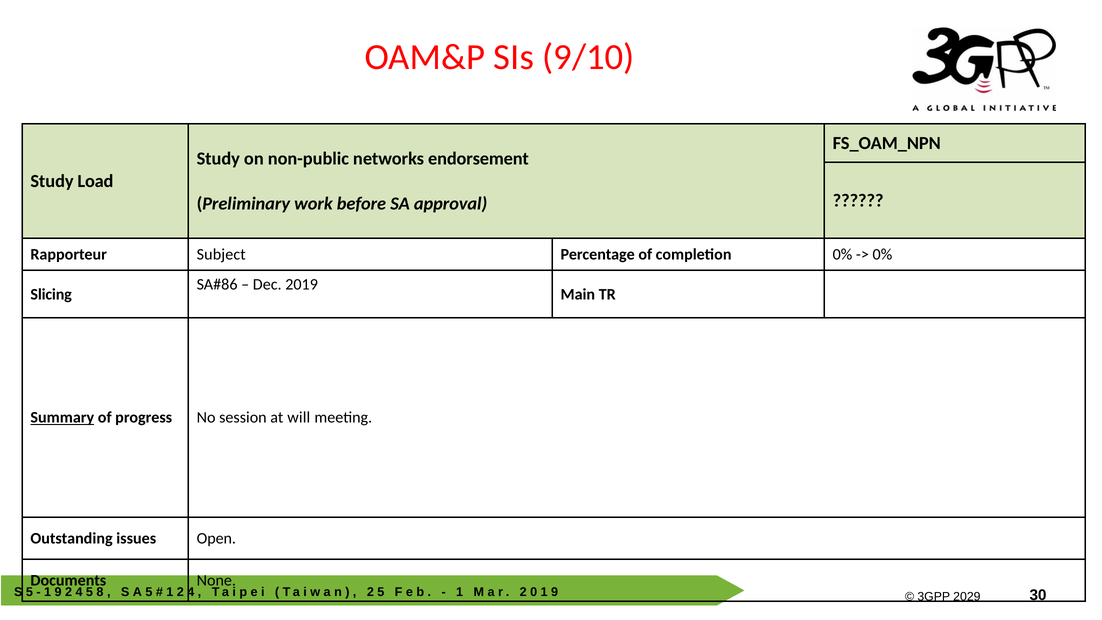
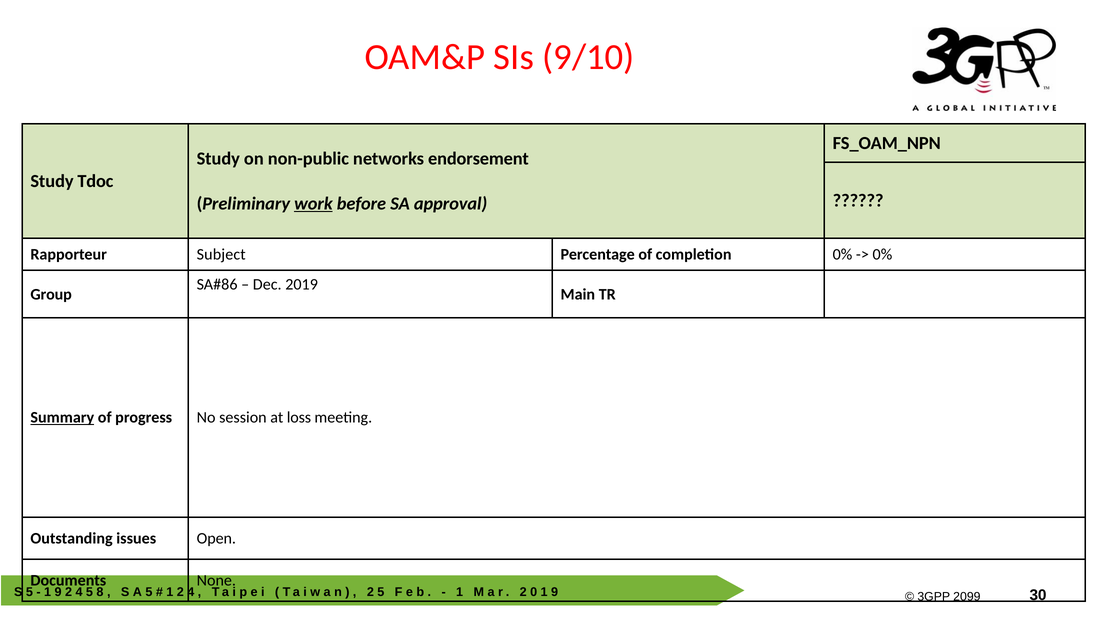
Load: Load -> Tdoc
work underline: none -> present
Slicing: Slicing -> Group
will: will -> loss
2029: 2029 -> 2099
